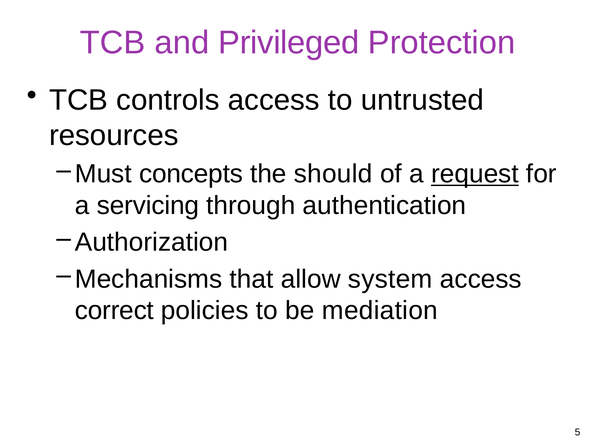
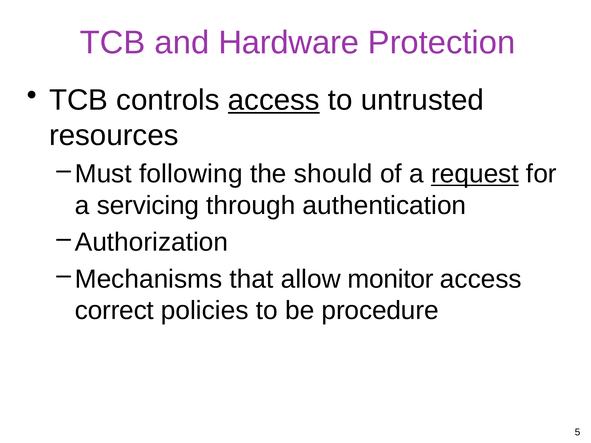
Privileged: Privileged -> Hardware
access at (274, 100) underline: none -> present
concepts: concepts -> following
system: system -> monitor
mediation: mediation -> procedure
